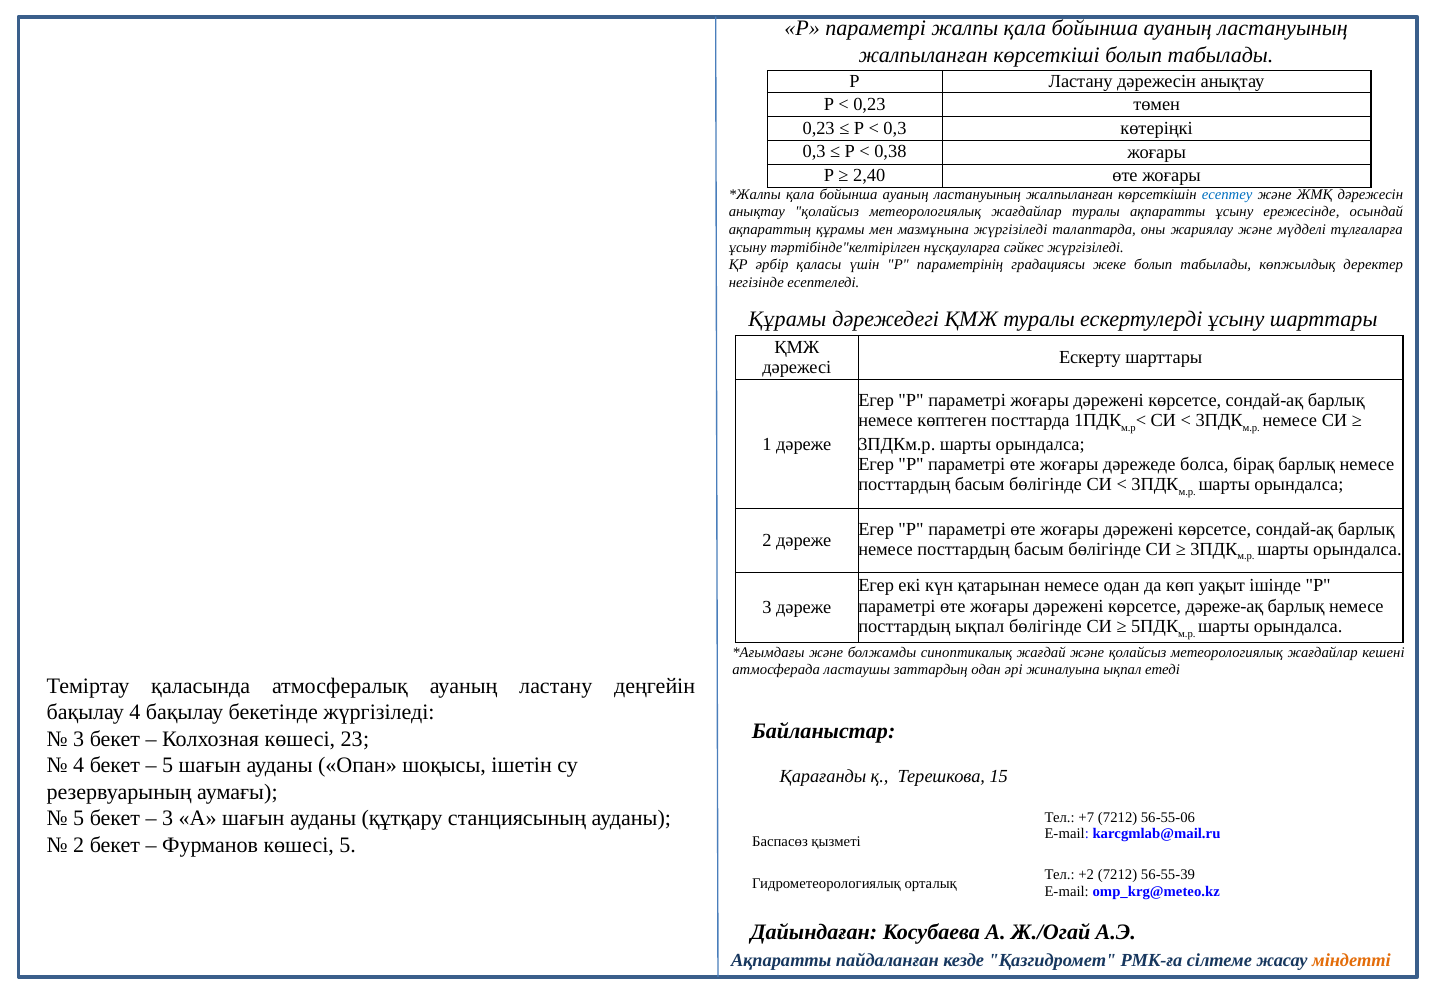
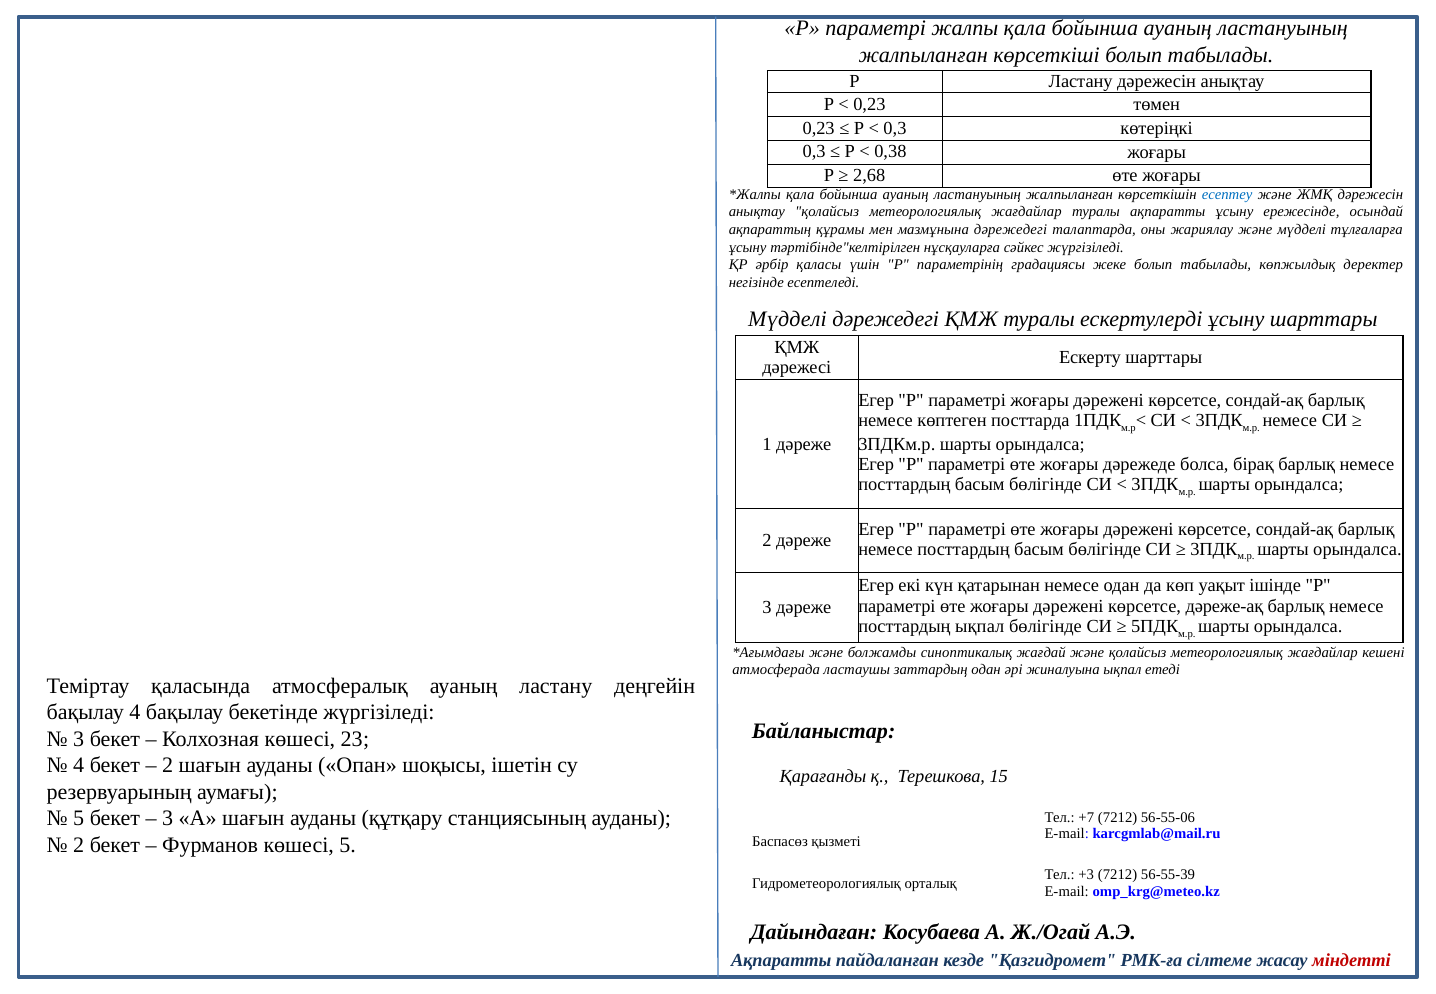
2,40: 2,40 -> 2,68
мазмұнына жүргізіледі: жүргізіледі -> дәрежедегі
Құрамы at (787, 319): Құрамы -> Мүдделі
5 at (168, 766): 5 -> 2
+2: +2 -> +3
міндетті colour: orange -> red
